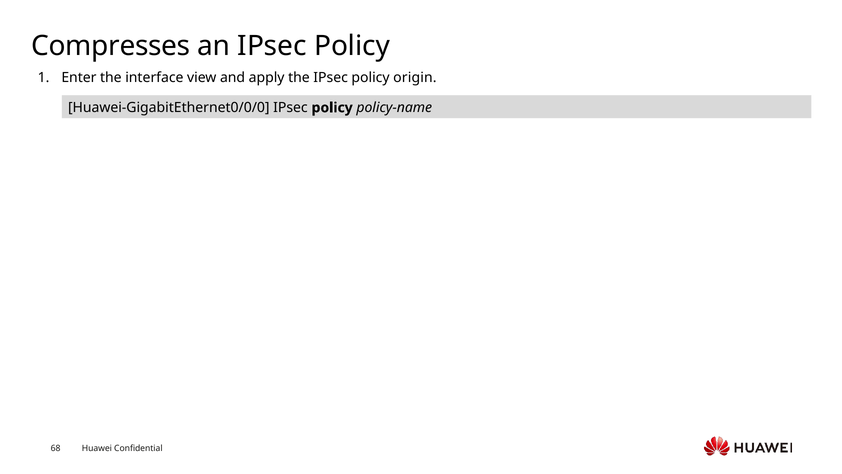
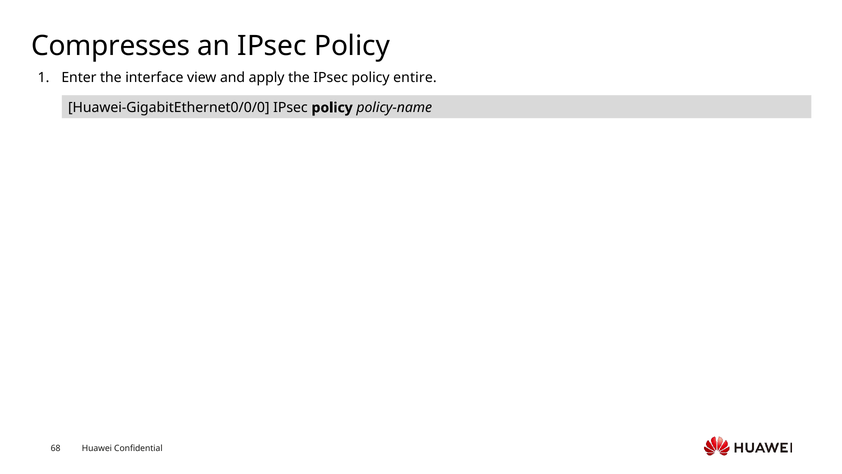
origin: origin -> entire
